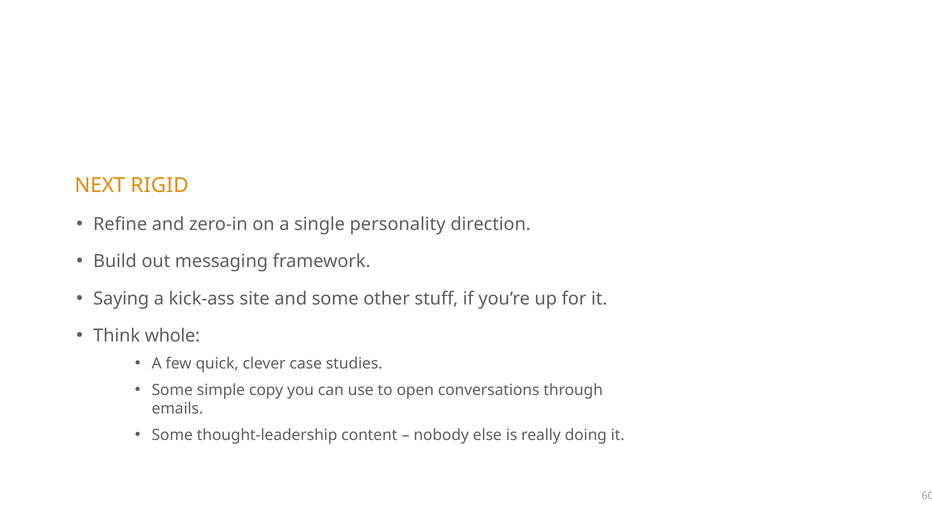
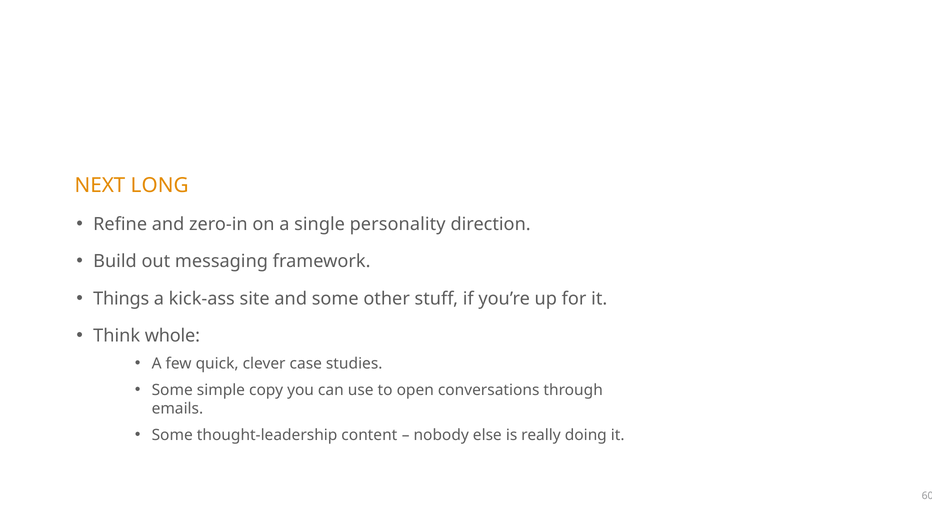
RIGID: RIGID -> LONG
Saying: Saying -> Things
